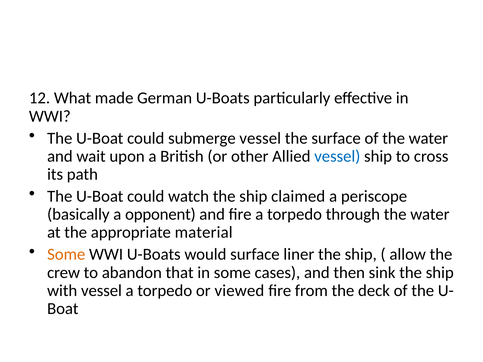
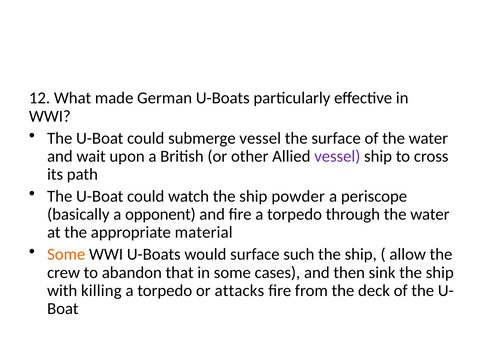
vessel at (337, 156) colour: blue -> purple
claimed: claimed -> powder
liner: liner -> such
with vessel: vessel -> killing
viewed: viewed -> attacks
